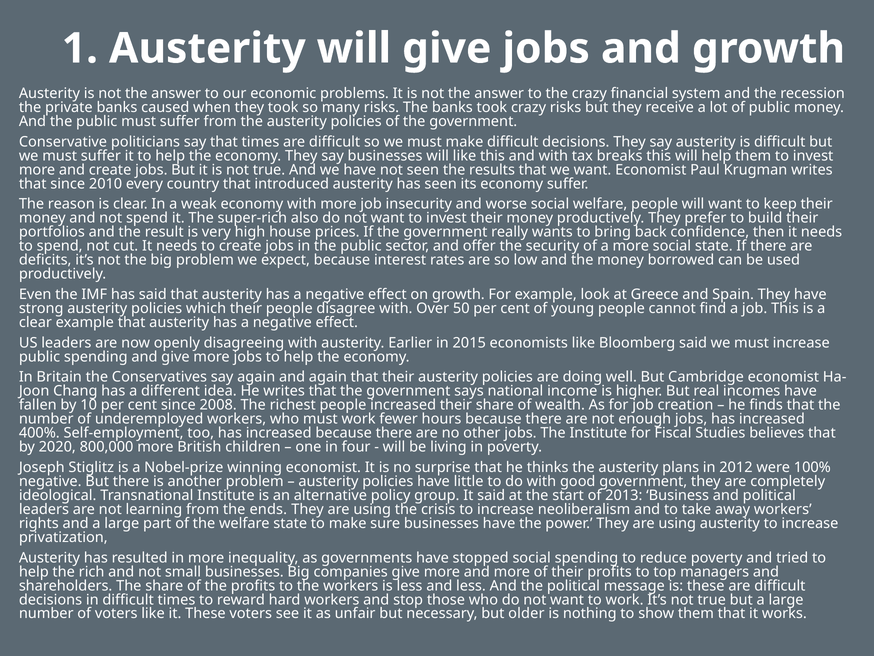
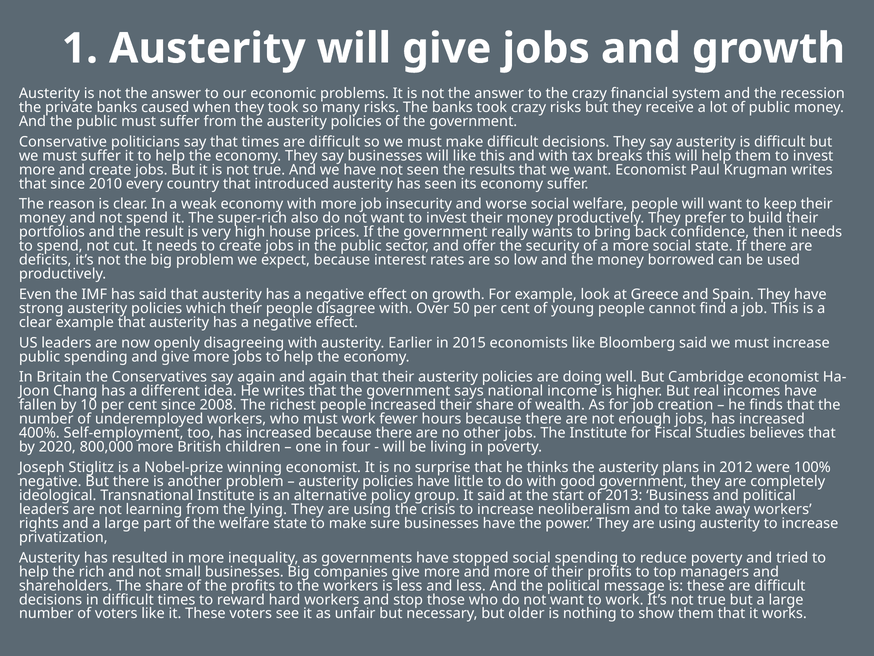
ends: ends -> lying
